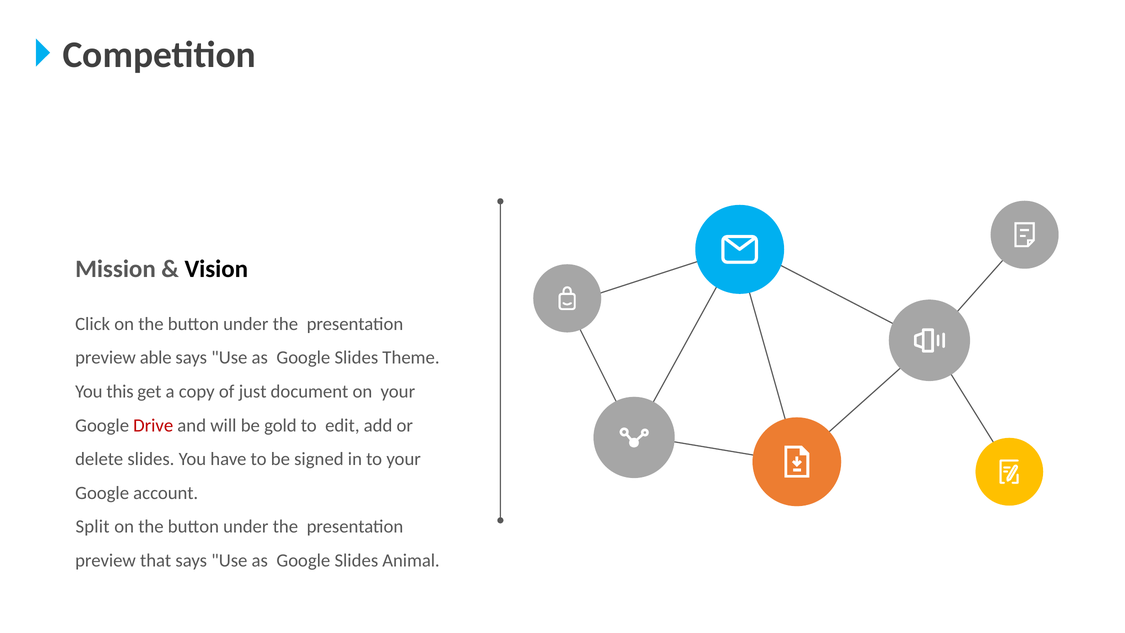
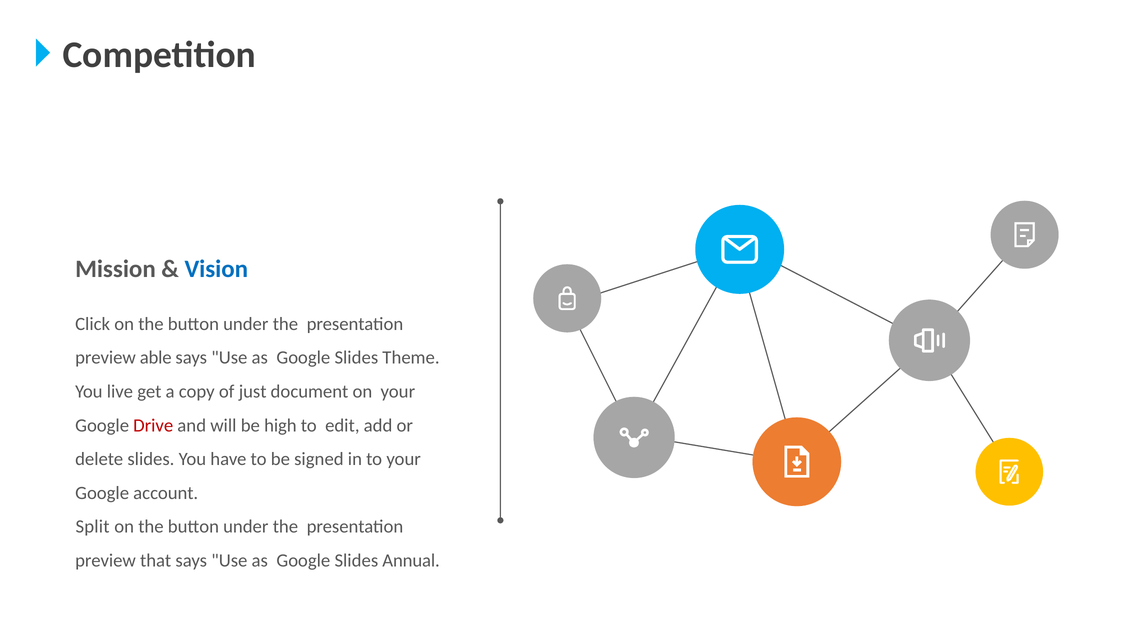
Vision colour: black -> blue
this: this -> live
gold: gold -> high
Animal: Animal -> Annual
